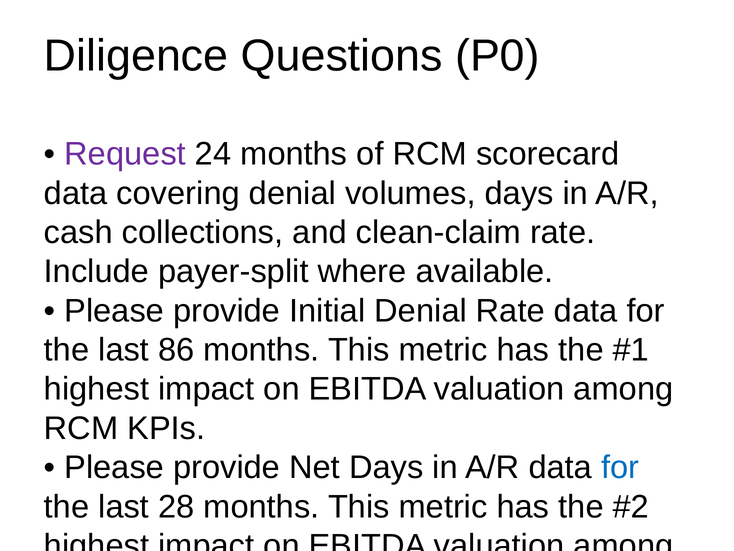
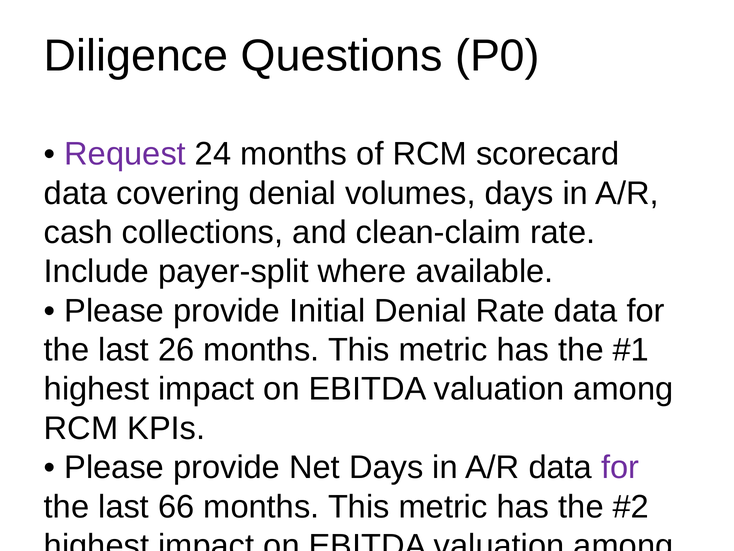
86: 86 -> 26
for at (620, 467) colour: blue -> purple
28: 28 -> 66
